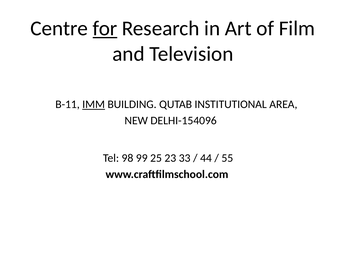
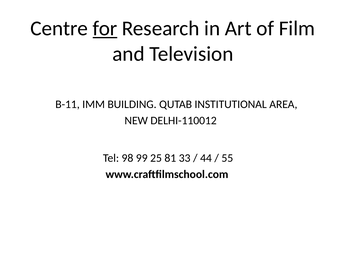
IMM underline: present -> none
DELHI-154096: DELHI-154096 -> DELHI-110012
23: 23 -> 81
